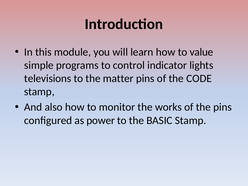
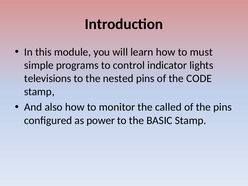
value: value -> must
matter: matter -> nested
works: works -> called
